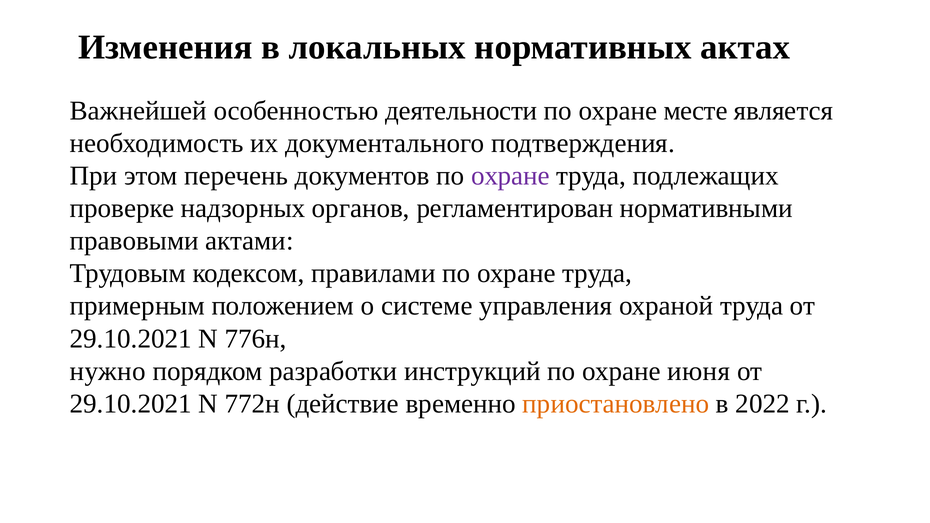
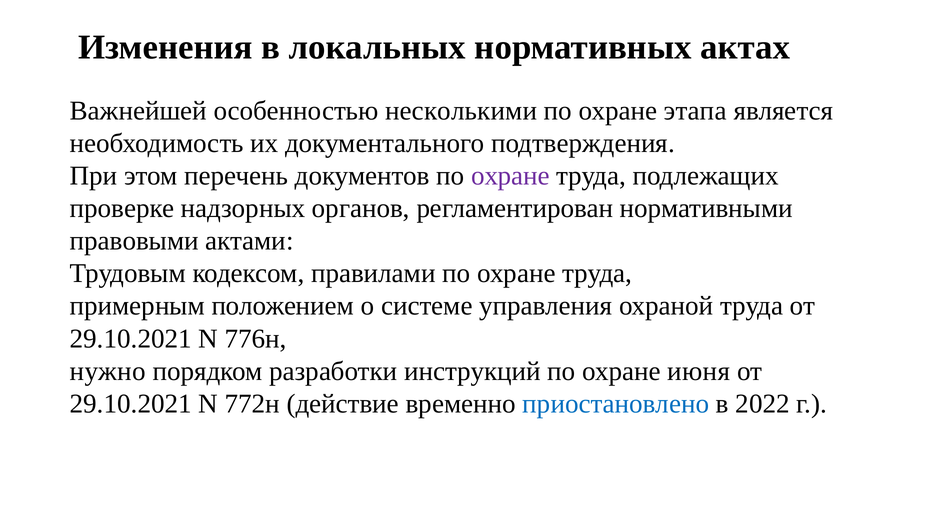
деятельности: деятельности -> несколькими
месте: месте -> этапа
приостановлено colour: orange -> blue
